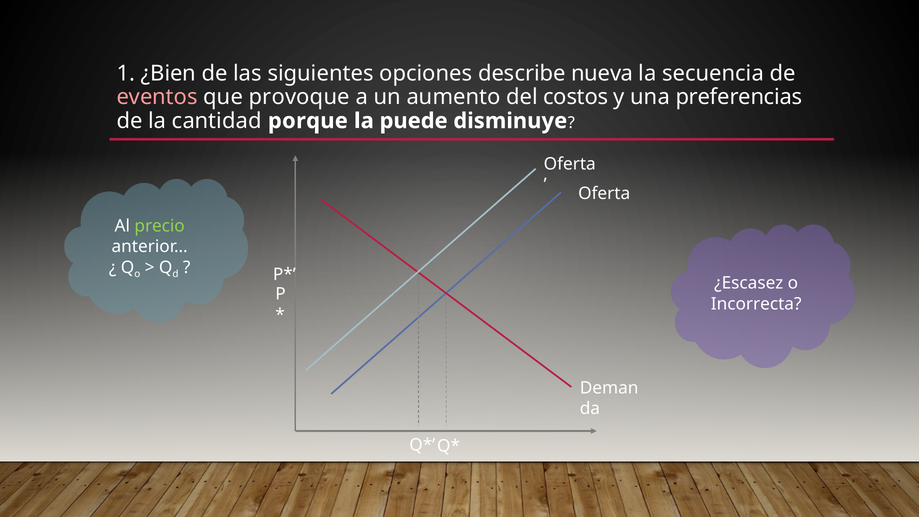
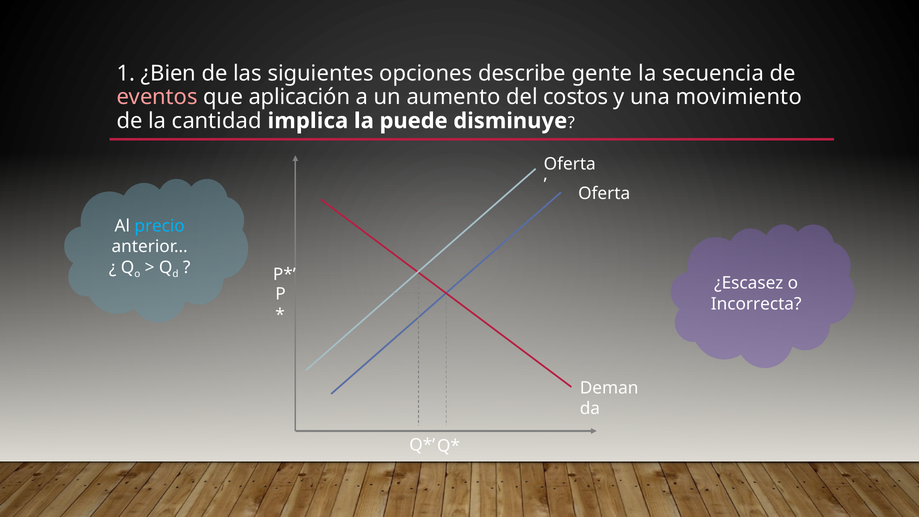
nueva: nueva -> gente
provoque: provoque -> aplicación
preferencias: preferencias -> movimiento
porque: porque -> implica
precio colour: light green -> light blue
